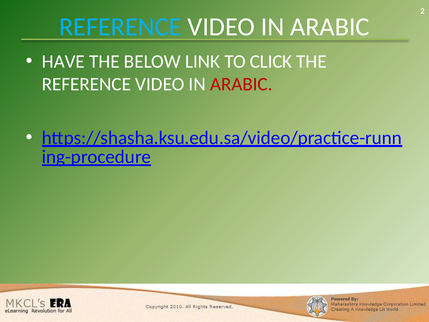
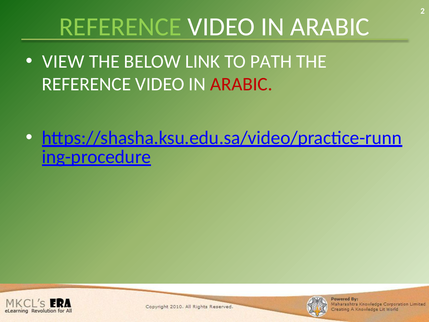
REFERENCE at (120, 27) colour: light blue -> light green
HAVE: HAVE -> VIEW
CLICK: CLICK -> PATH
